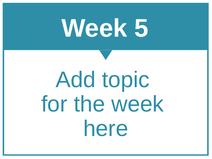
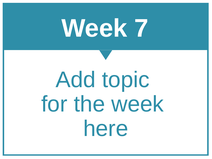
5: 5 -> 7
